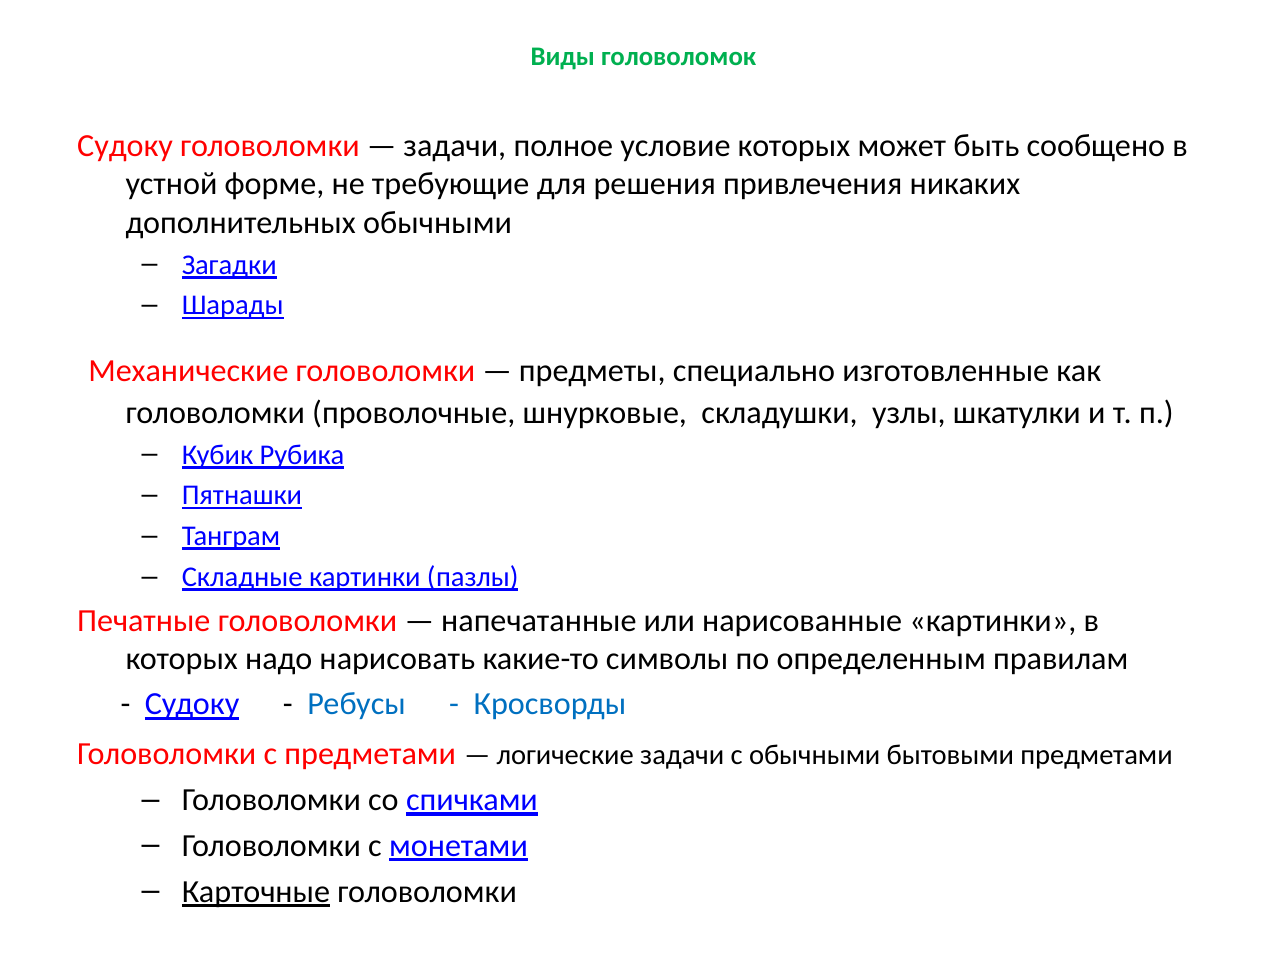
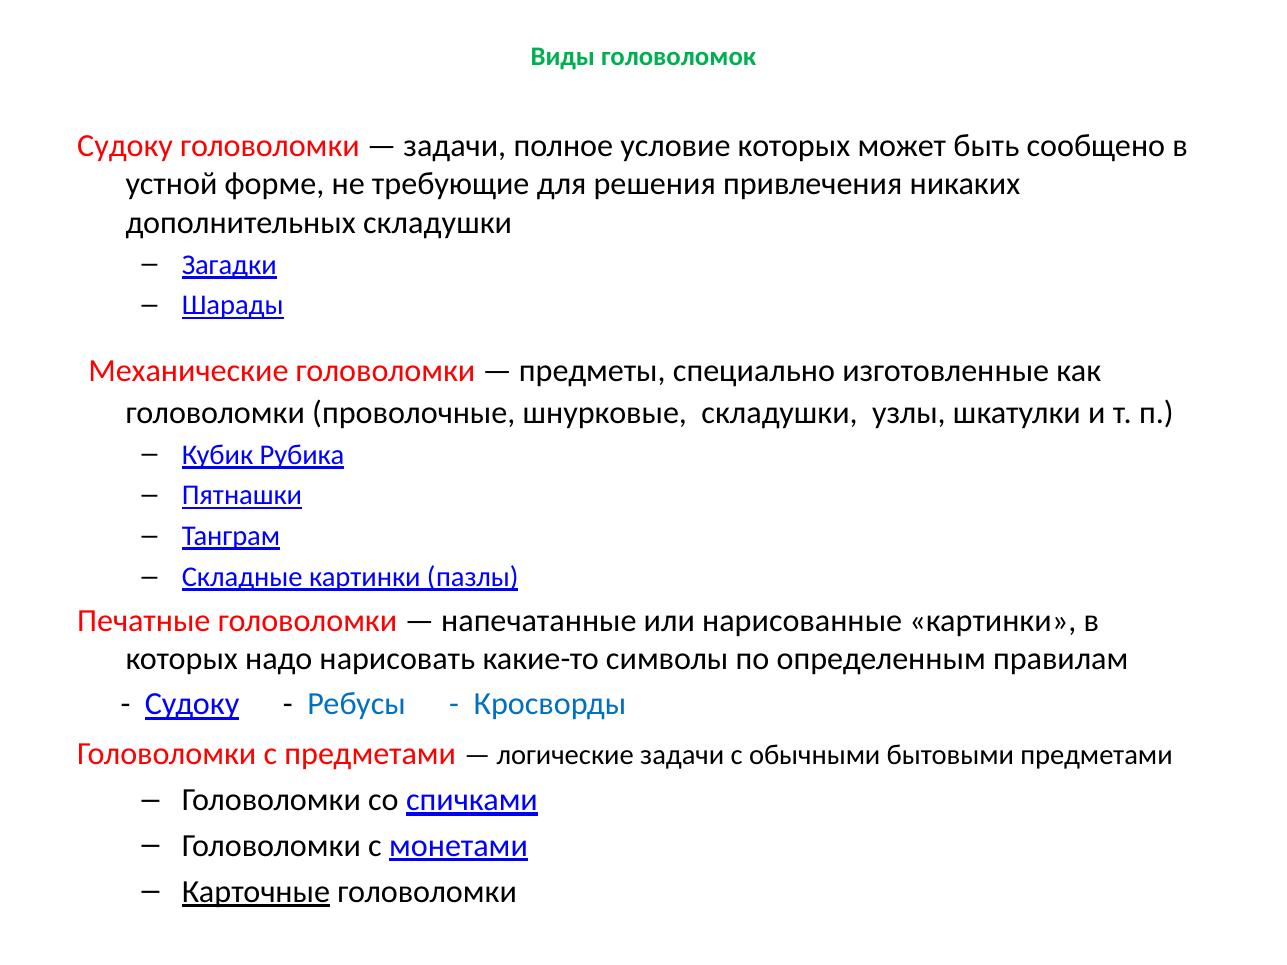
дополнительных обычными: обычными -> складушки
